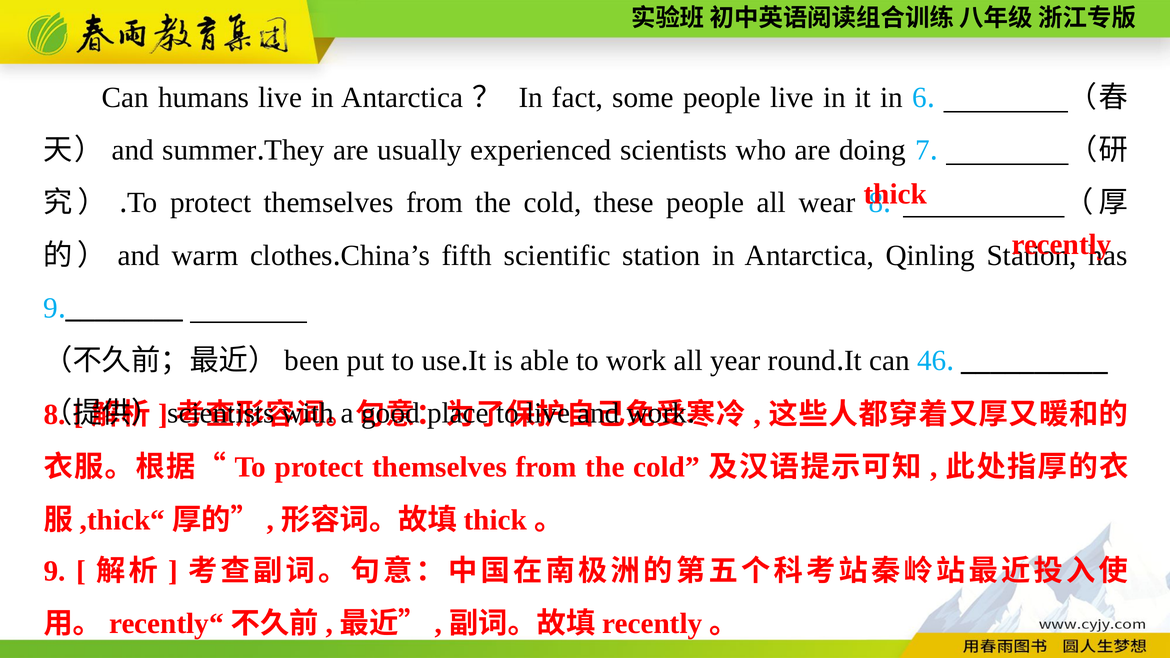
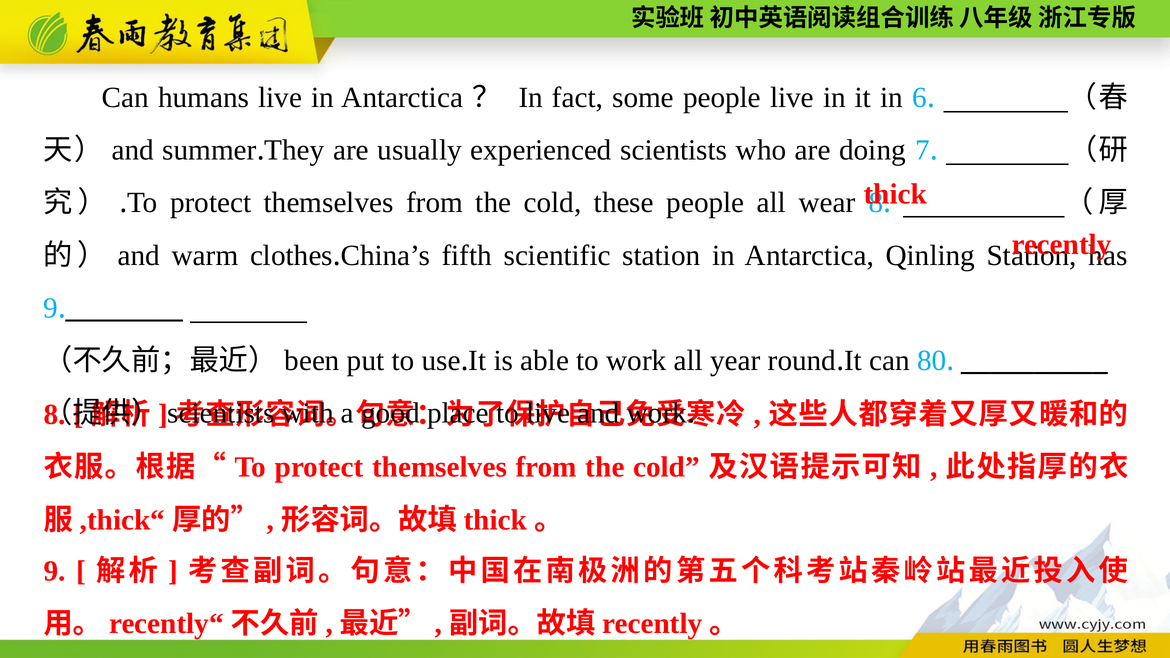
46: 46 -> 80
